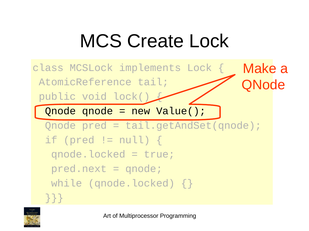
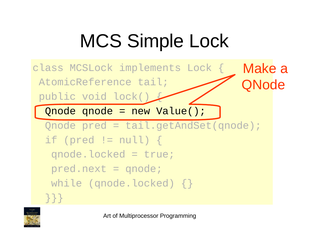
Create: Create -> Simple
